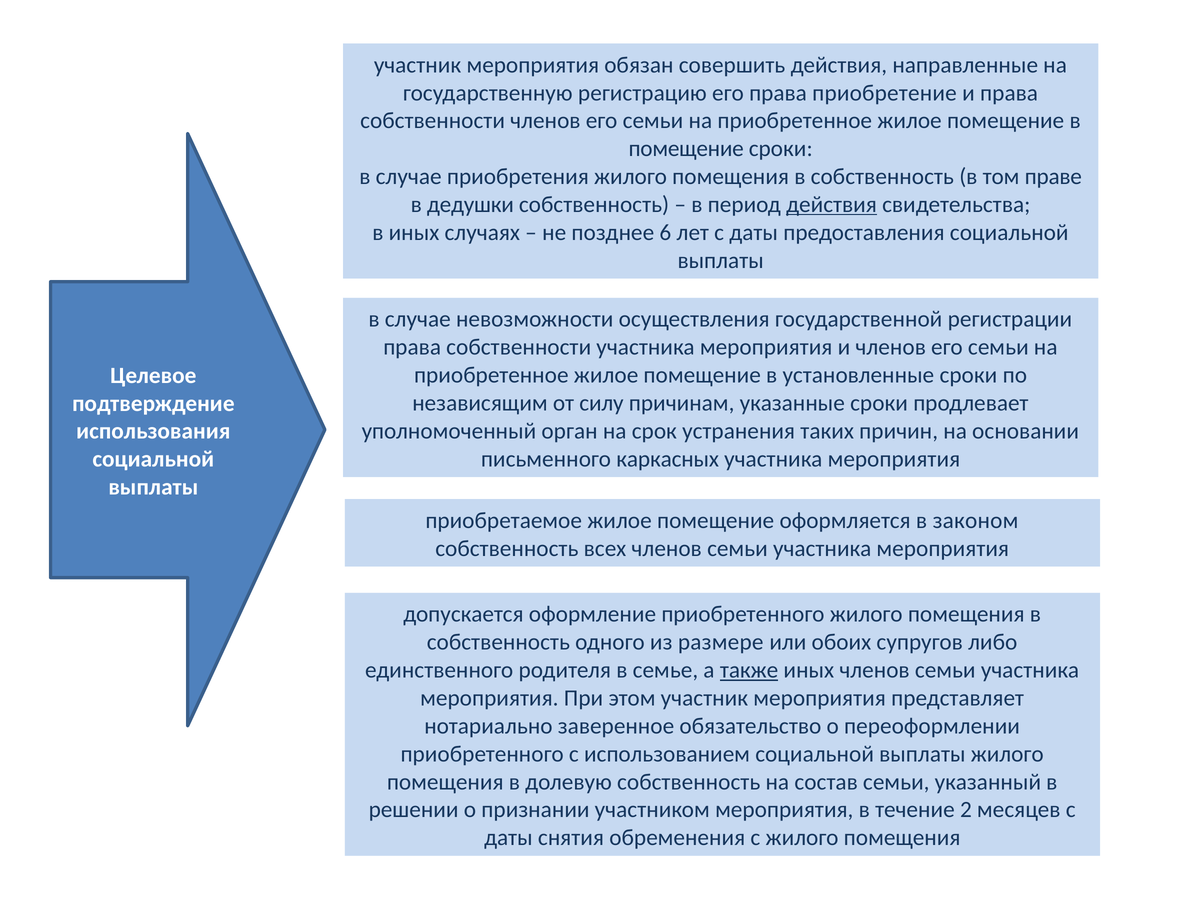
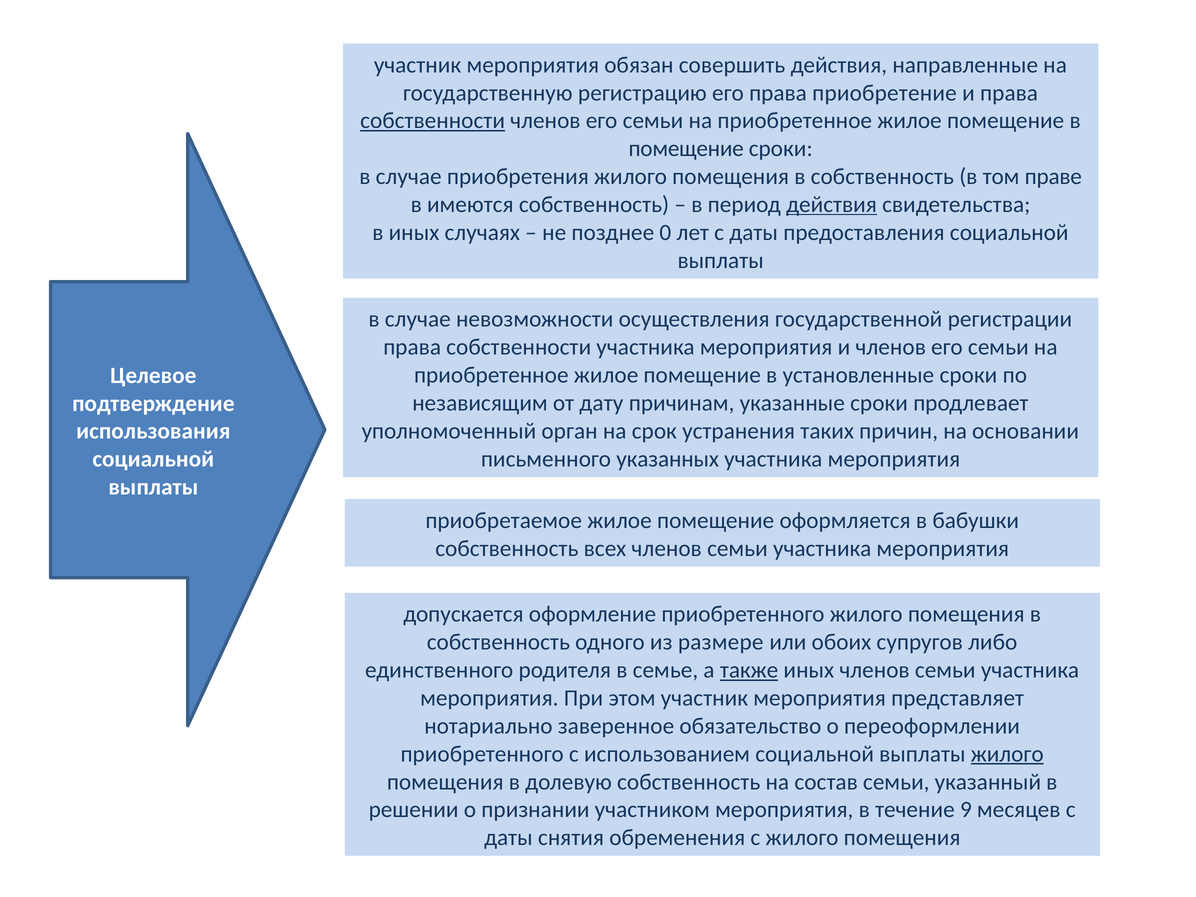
собственности at (433, 121) underline: none -> present
дедушки: дедушки -> имеются
6: 6 -> 0
силу: силу -> дату
каркасных: каркасных -> указанных
законом: законом -> бабушки
жилого at (1007, 754) underline: none -> present
2: 2 -> 9
